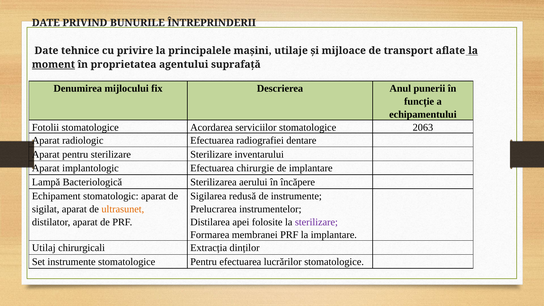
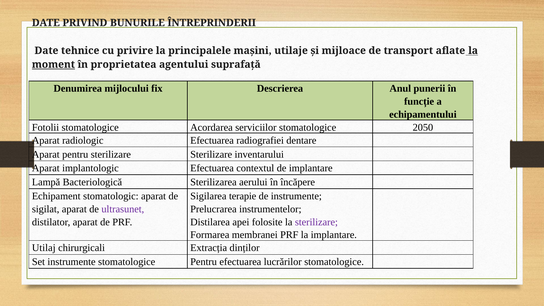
2063: 2063 -> 2050
chirurgie: chirurgie -> contextul
redusă: redusă -> terapie
ultrasunet colour: orange -> purple
